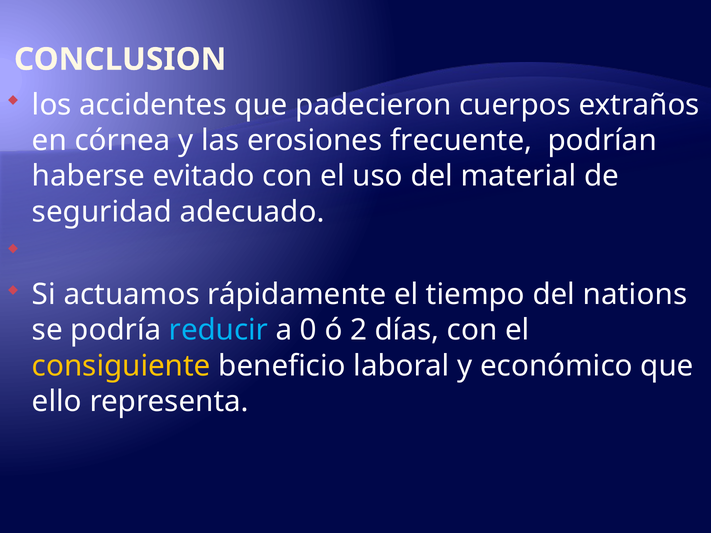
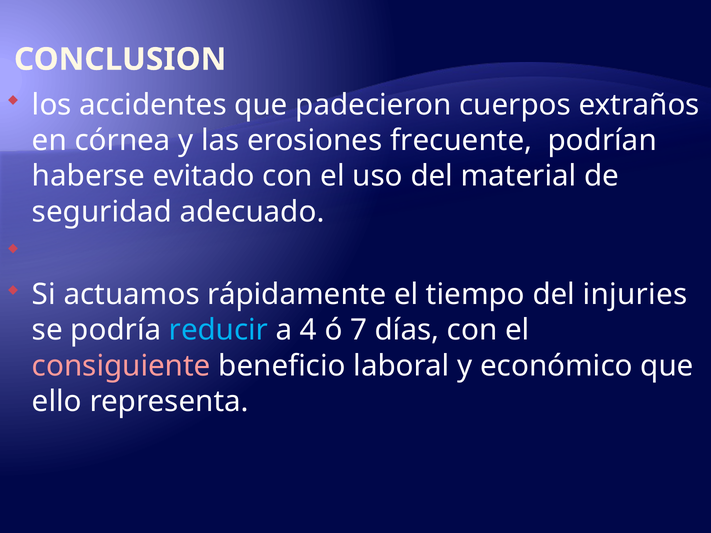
nations: nations -> injuries
0: 0 -> 4
2: 2 -> 7
consiguiente colour: yellow -> pink
